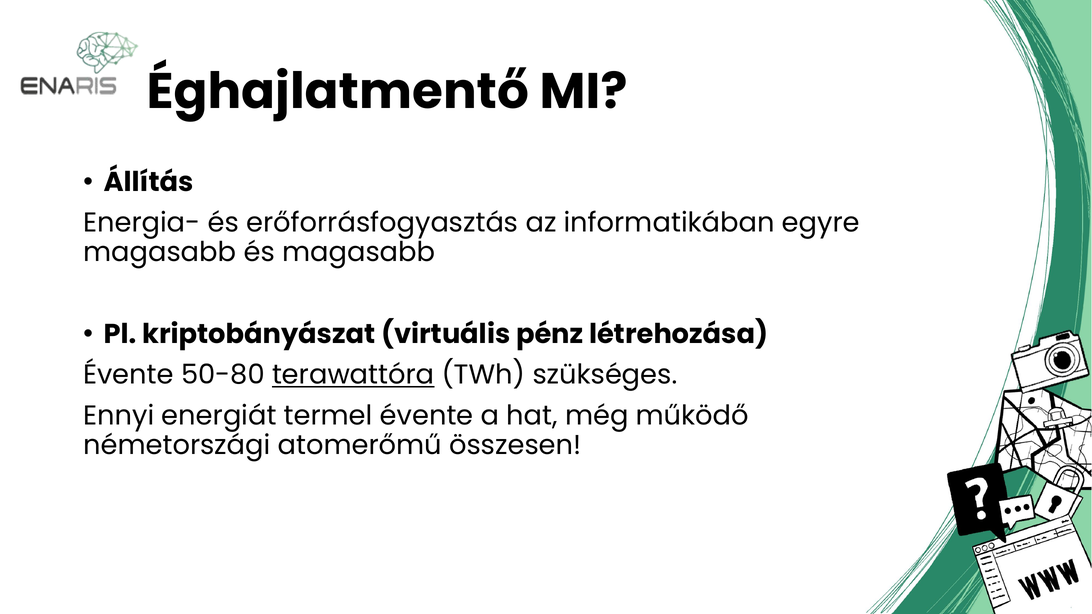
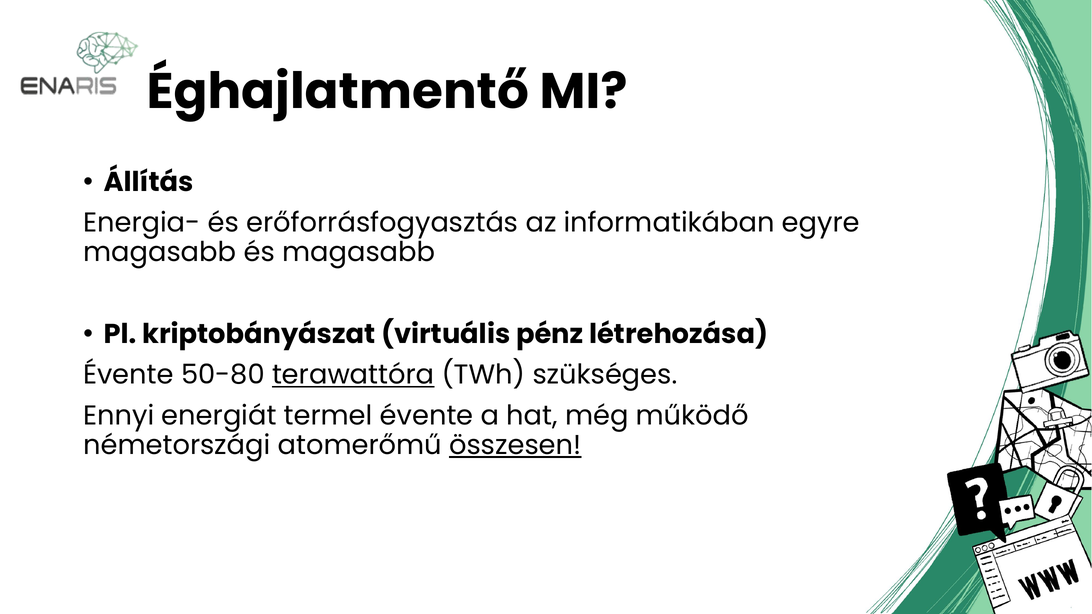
összesen underline: none -> present
